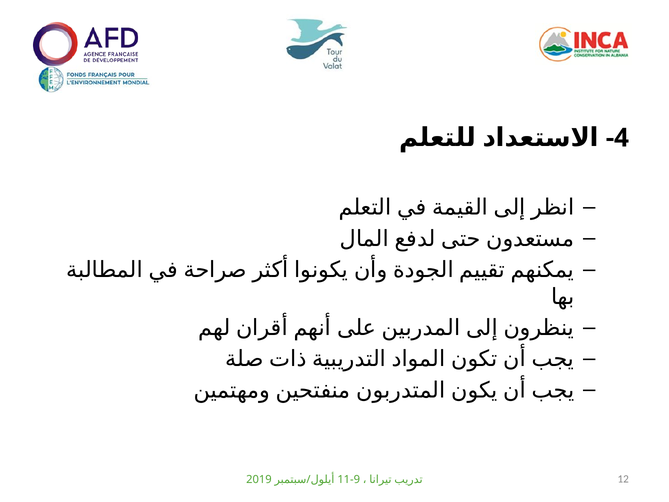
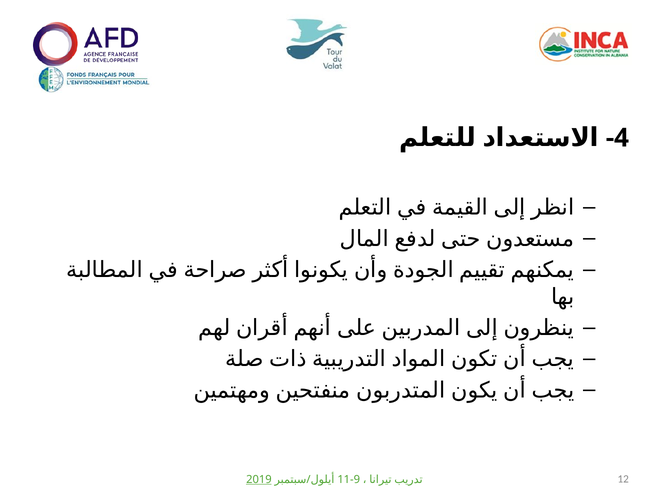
2019 underline: none -> present
